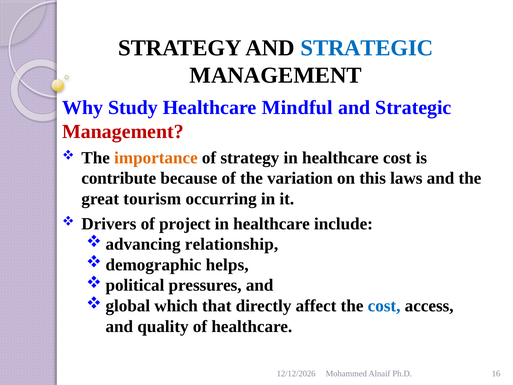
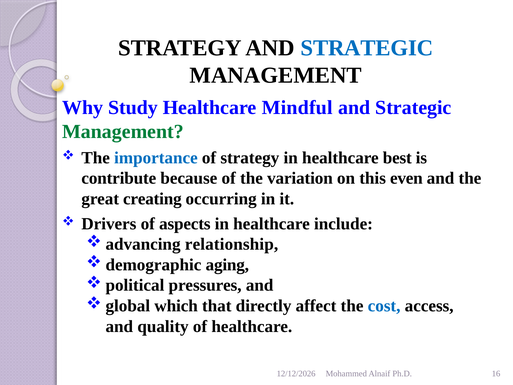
Management at (123, 131) colour: red -> green
importance colour: orange -> blue
healthcare cost: cost -> best
laws: laws -> even
tourism: tourism -> creating
project: project -> aspects
helps: helps -> aging
